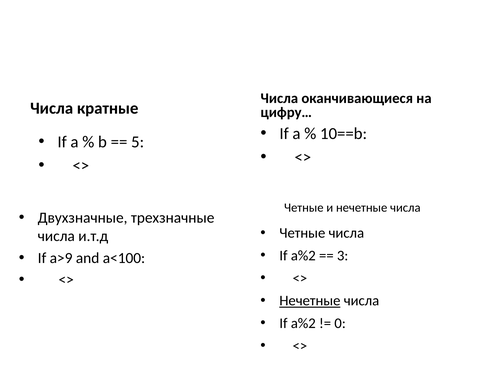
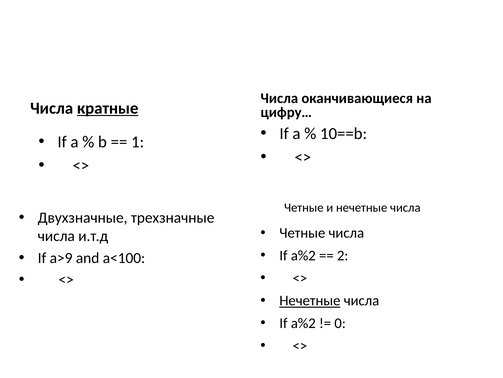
кратные underline: none -> present
5: 5 -> 1
3: 3 -> 2
